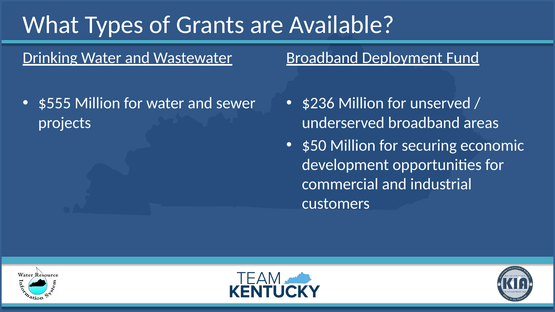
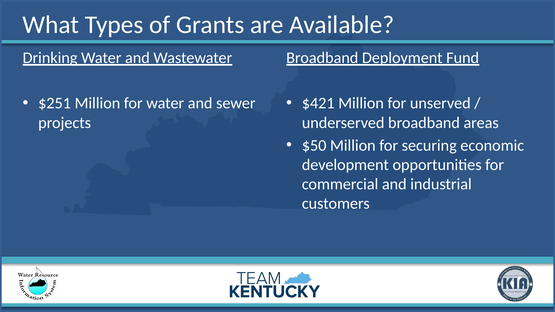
$555: $555 -> $251
$236: $236 -> $421
